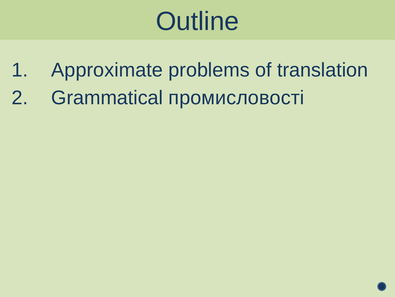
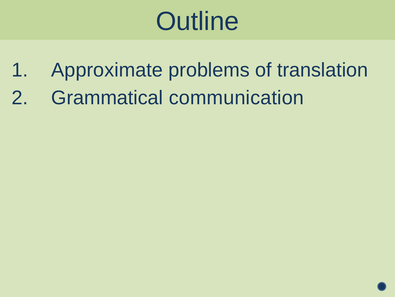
промисловості: промисловості -> communication
